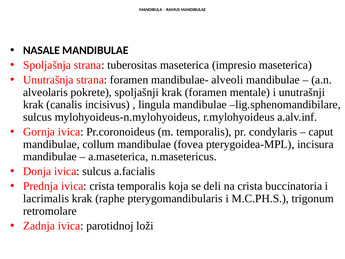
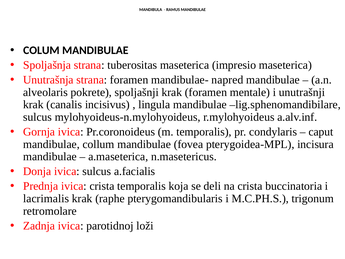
NASALE: NASALE -> COLUM
alveoli: alveoli -> napred
